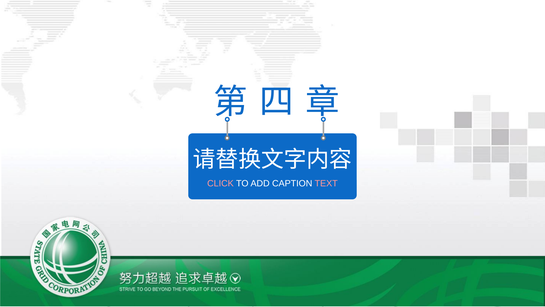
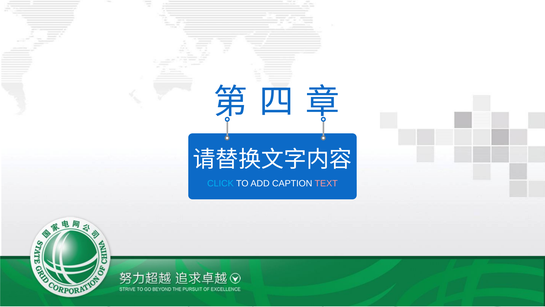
CLICK colour: pink -> light blue
